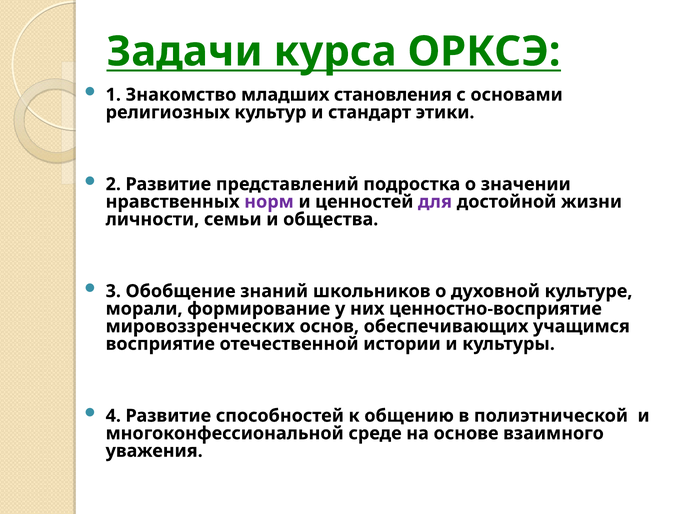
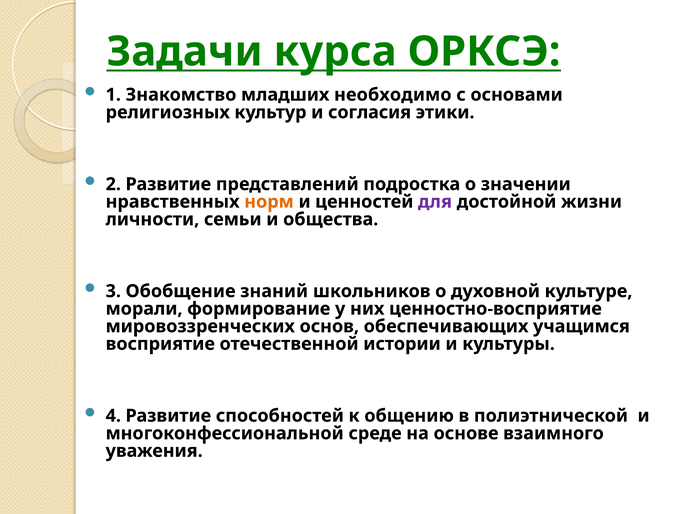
становления: становления -> необходимо
стандарт: стандарт -> согласия
норм colour: purple -> orange
